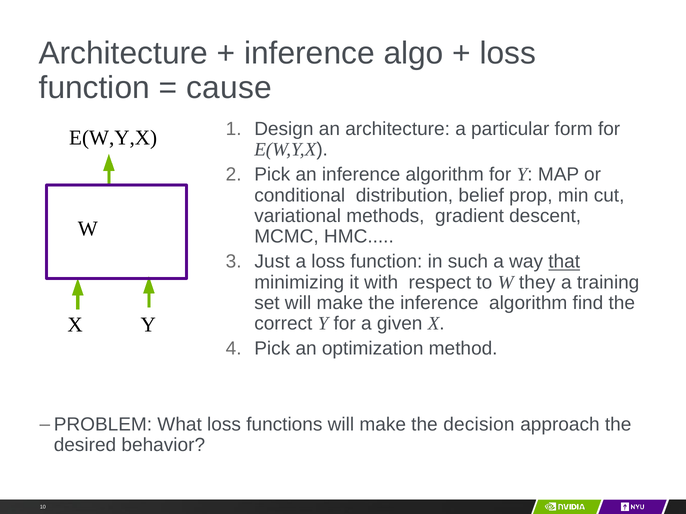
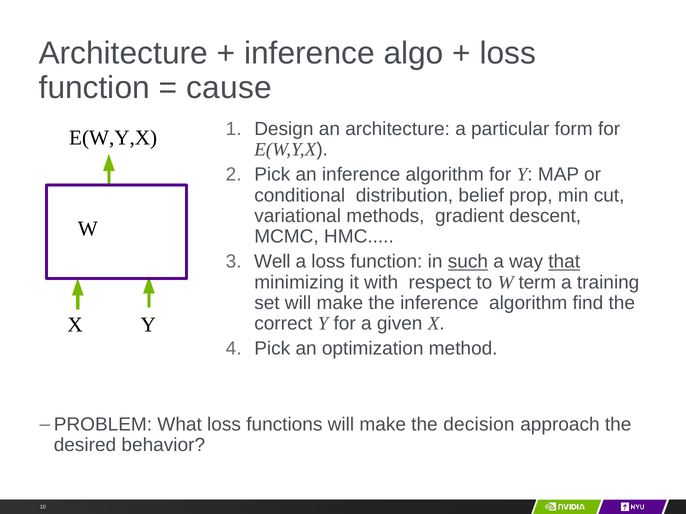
Just: Just -> Well
such underline: none -> present
they: they -> term
